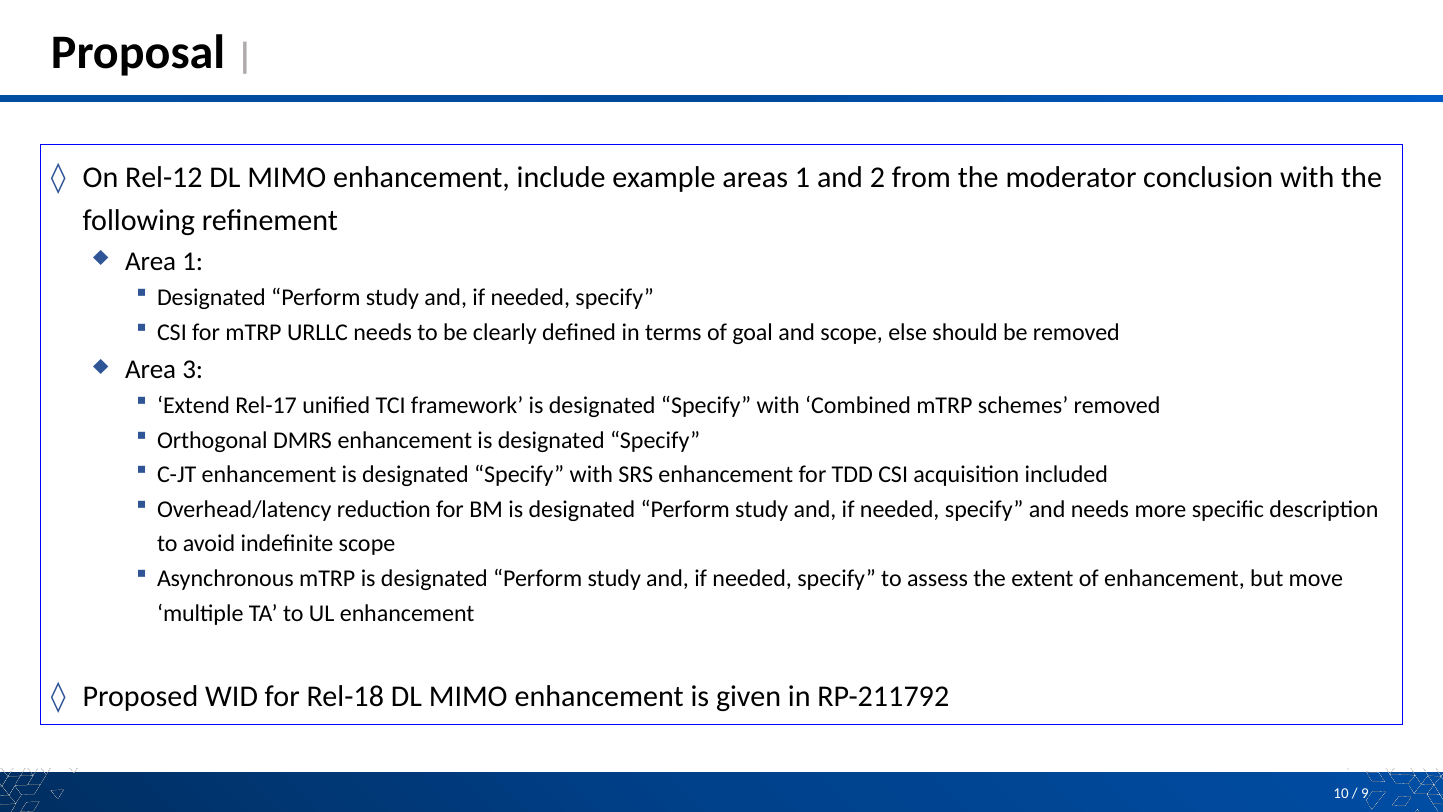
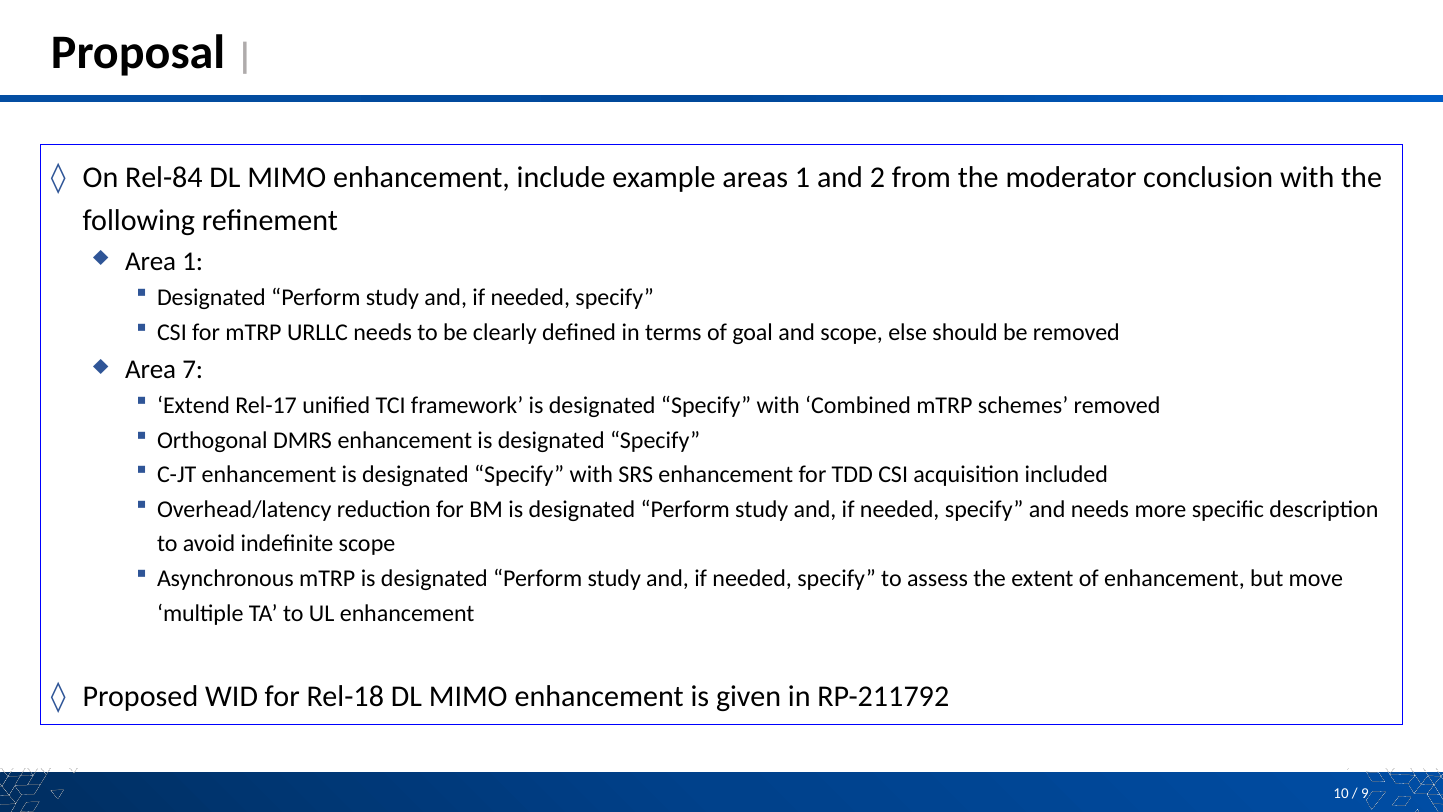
Rel-12: Rel-12 -> Rel-84
3: 3 -> 7
